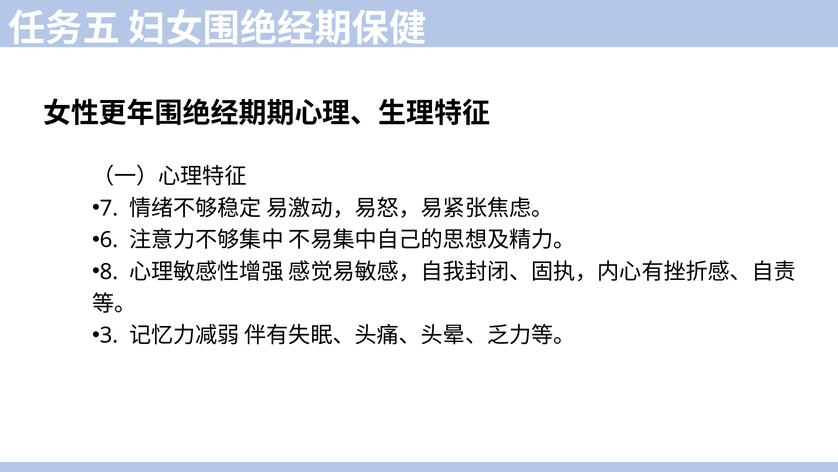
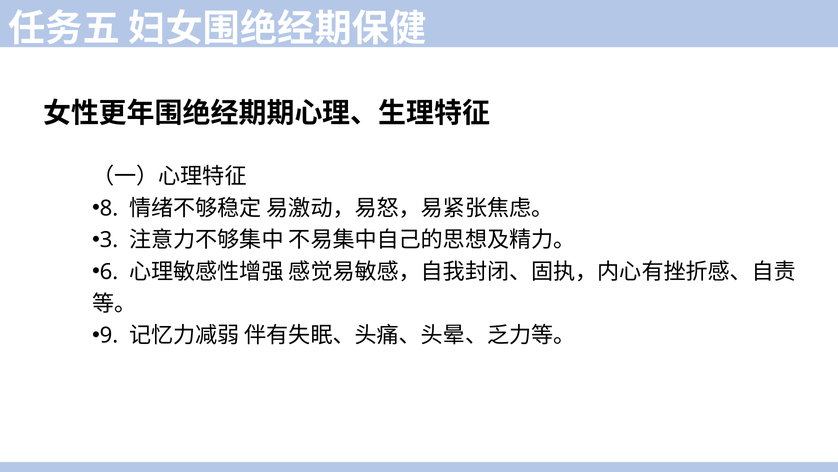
7: 7 -> 8
6: 6 -> 3
8: 8 -> 6
3: 3 -> 9
